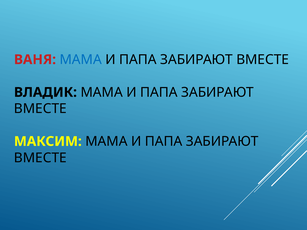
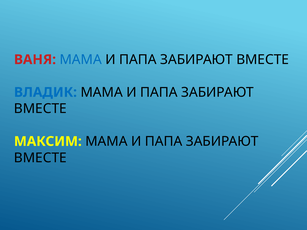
ВЛАДИК colour: black -> blue
